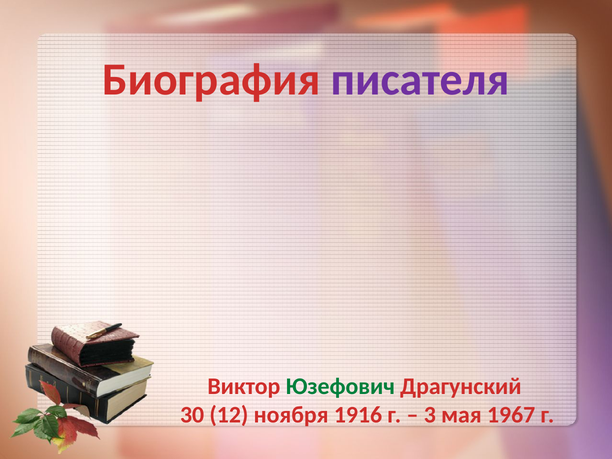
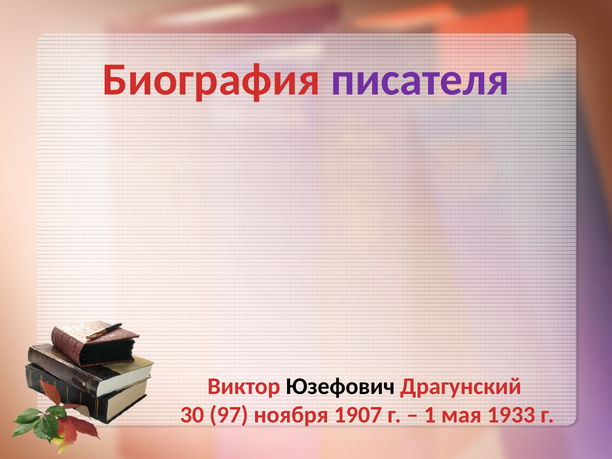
Юзефович colour: green -> black
12: 12 -> 97
1916: 1916 -> 1907
3: 3 -> 1
1967: 1967 -> 1933
